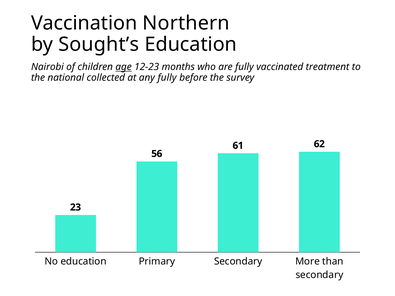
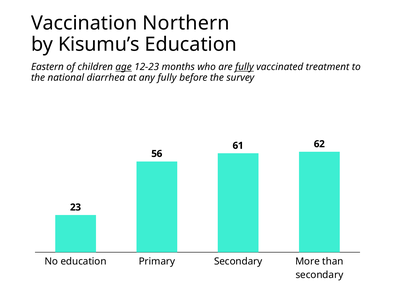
Sought’s: Sought’s -> Kisumu’s
Nairobi: Nairobi -> Eastern
fully at (244, 67) underline: none -> present
collected: collected -> diarrhea
